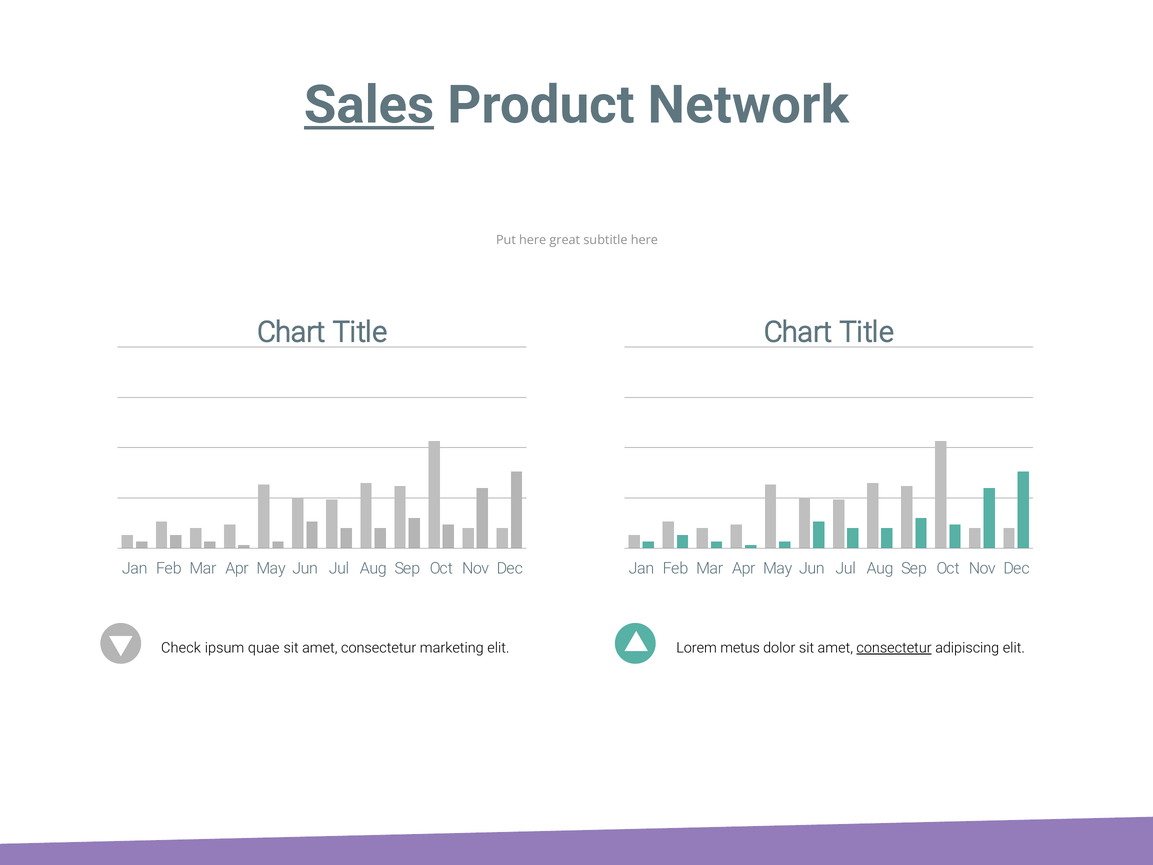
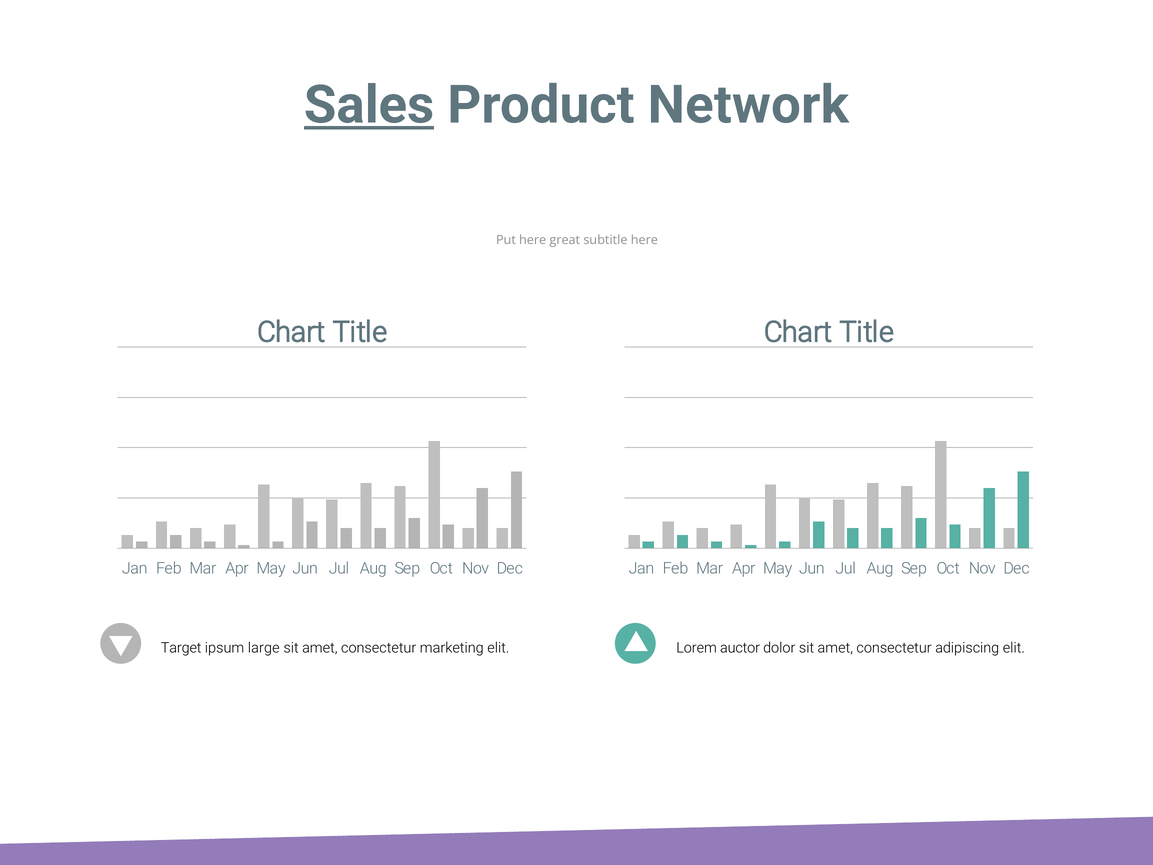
Check: Check -> Target
quae: quae -> large
metus: metus -> auctor
consectetur at (894, 648) underline: present -> none
